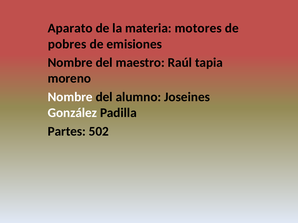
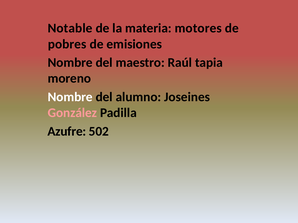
Aparato: Aparato -> Notable
González colour: white -> pink
Partes: Partes -> Azufre
